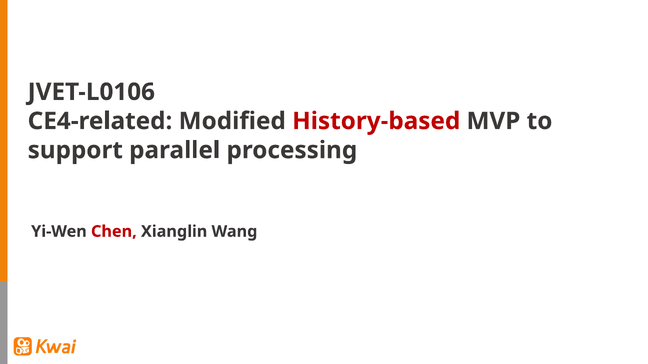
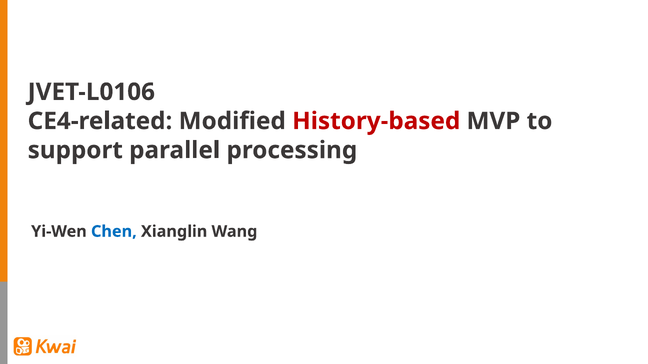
Chen colour: red -> blue
